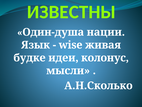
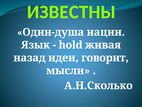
wise: wise -> hold
будке: будке -> назад
колонус: колонус -> говорит
